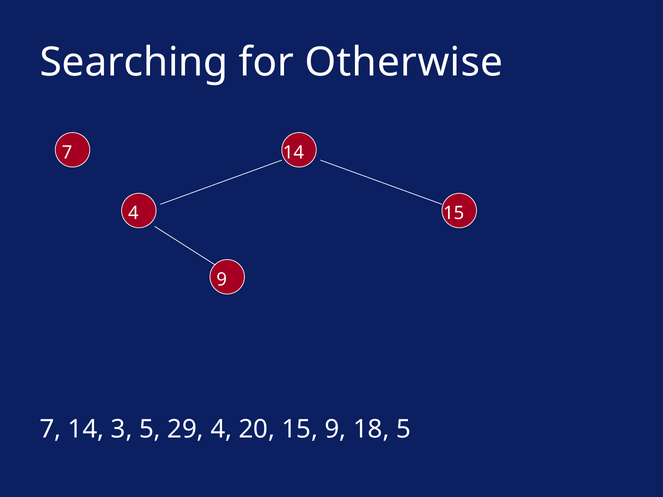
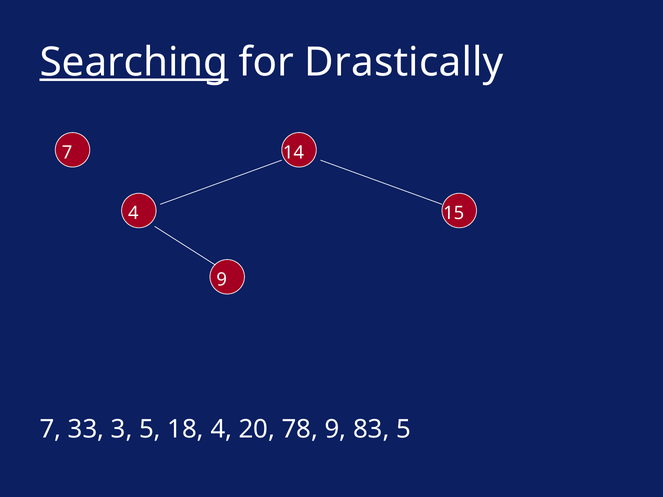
Searching underline: none -> present
Otherwise: Otherwise -> Drastically
7 14: 14 -> 33
29: 29 -> 18
20 15: 15 -> 78
18: 18 -> 83
